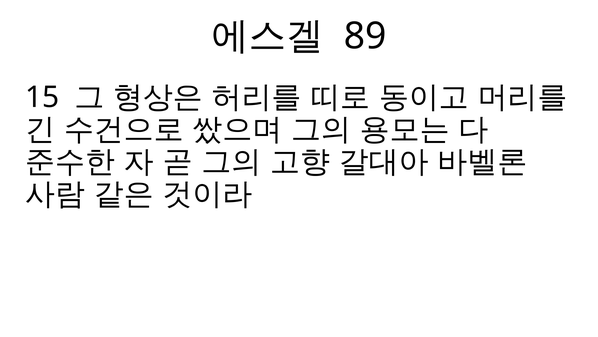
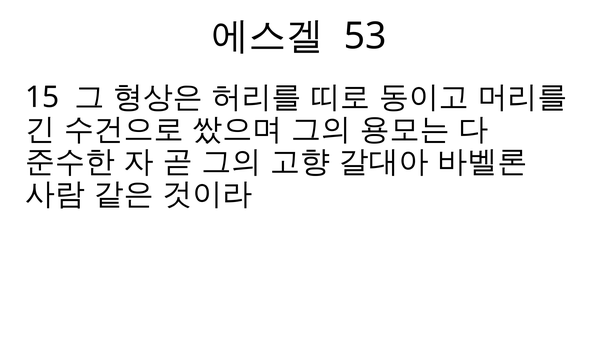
89: 89 -> 53
